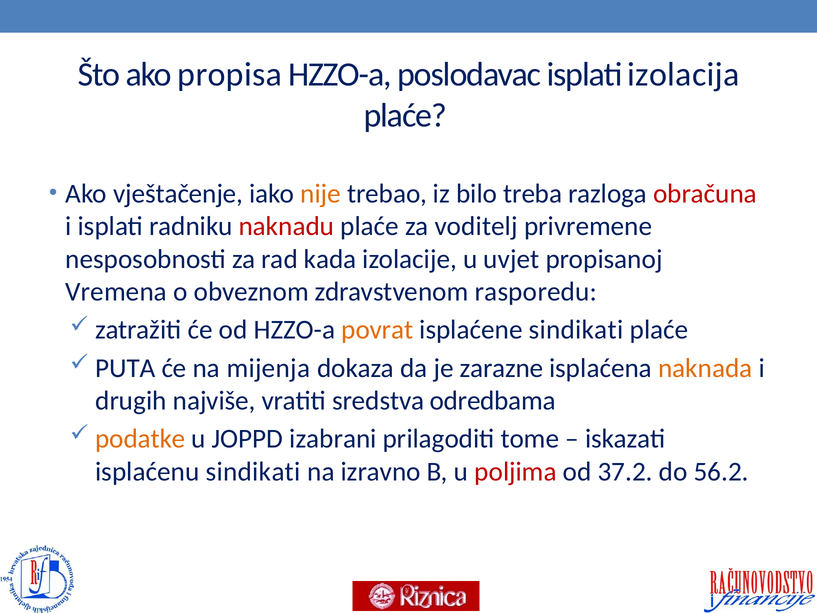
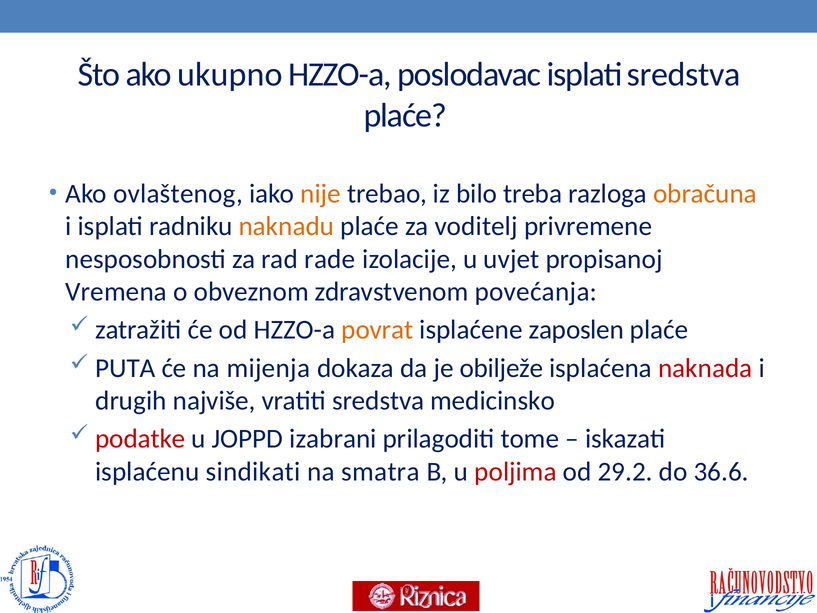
propisa: propisa -> ukupno
isplati izolacija: izolacija -> sredstva
vještačenje: vještačenje -> ovlaštenog
obračuna colour: red -> orange
naknadu colour: red -> orange
kada: kada -> rade
rasporedu: rasporedu -> povećanja
isplaćene sindikati: sindikati -> zaposlen
zarazne: zarazne -> obilježe
naknada colour: orange -> red
odredbama: odredbama -> medicinsko
podatke colour: orange -> red
izravno: izravno -> smatra
37.2: 37.2 -> 29.2
56.2: 56.2 -> 36.6
